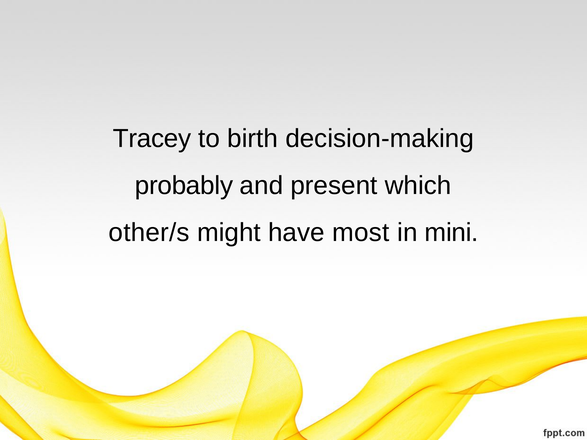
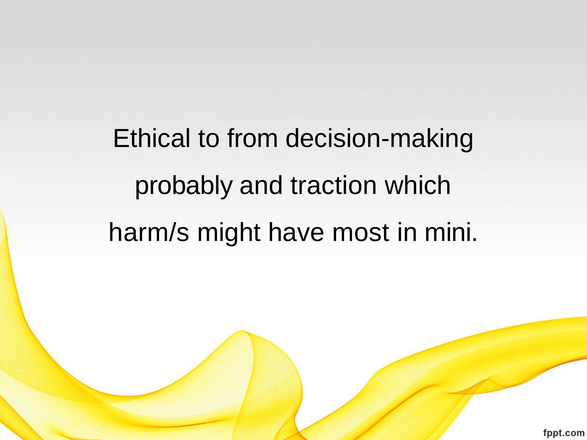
Tracey: Tracey -> Ethical
birth: birth -> from
present: present -> traction
other/s: other/s -> harm/s
